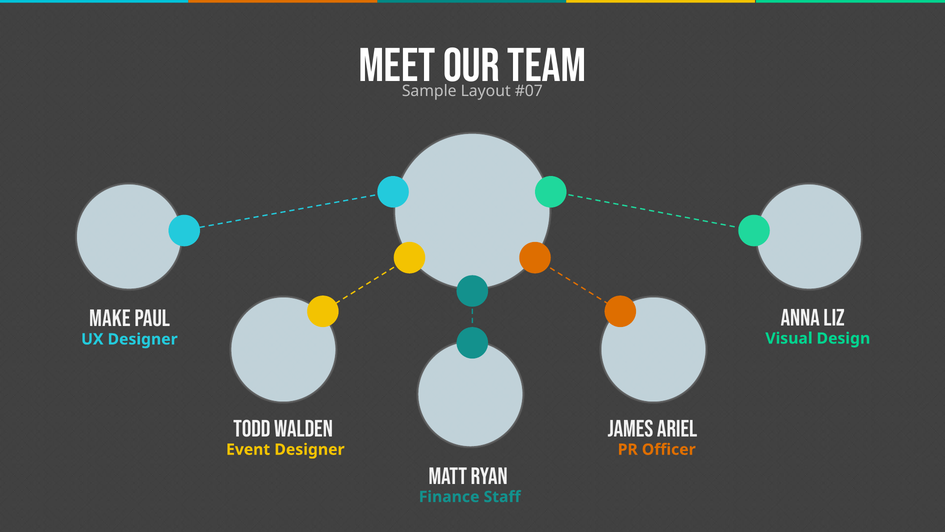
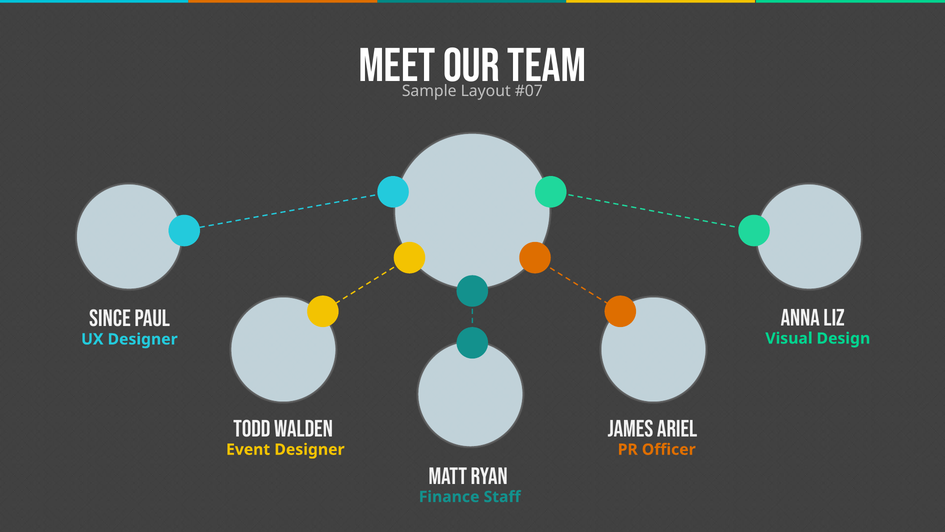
MAKE: MAKE -> SINCE
